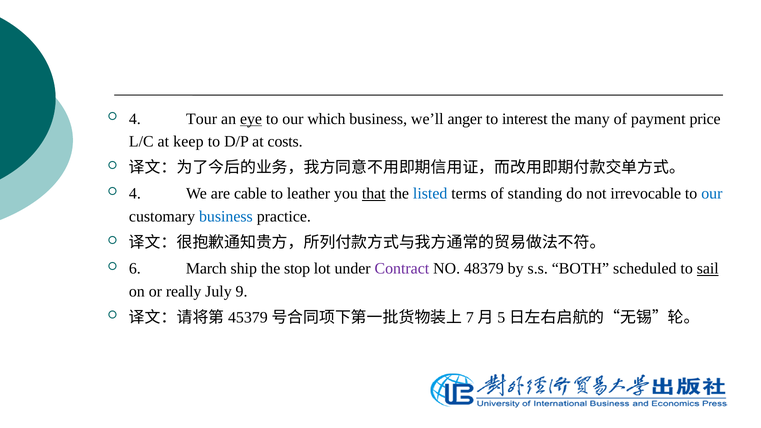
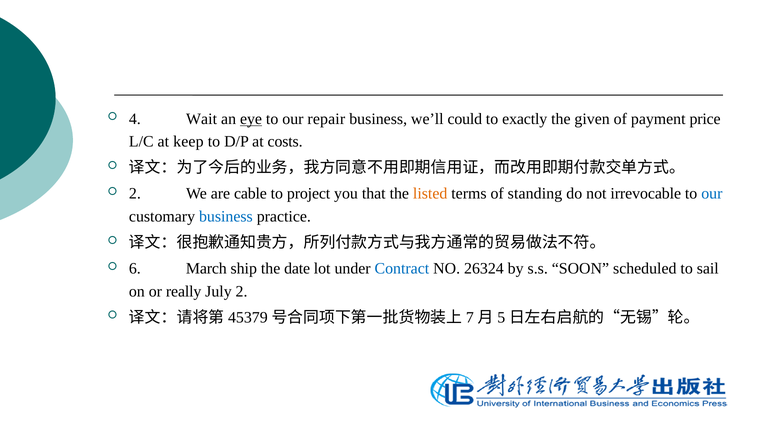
Tour: Tour -> Wait
which: which -> repair
anger: anger -> could
interest: interest -> exactly
many: many -> given
4 at (135, 194): 4 -> 2
leather: leather -> project
that underline: present -> none
listed colour: blue -> orange
stop: stop -> date
Contract colour: purple -> blue
48379: 48379 -> 26324
BOTH: BOTH -> SOON
sail underline: present -> none
July 9: 9 -> 2
